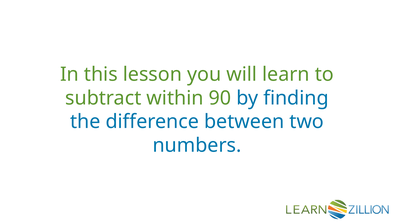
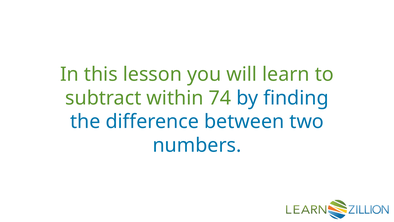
90: 90 -> 74
